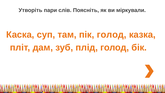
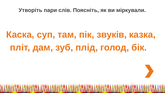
пік голод: голод -> звуків
